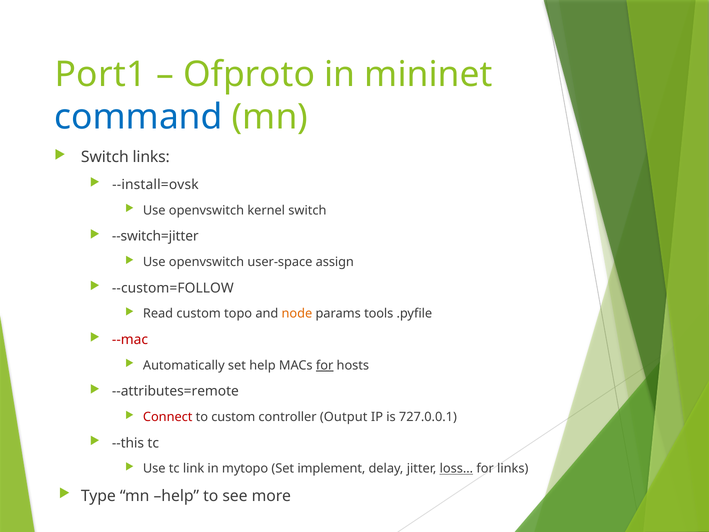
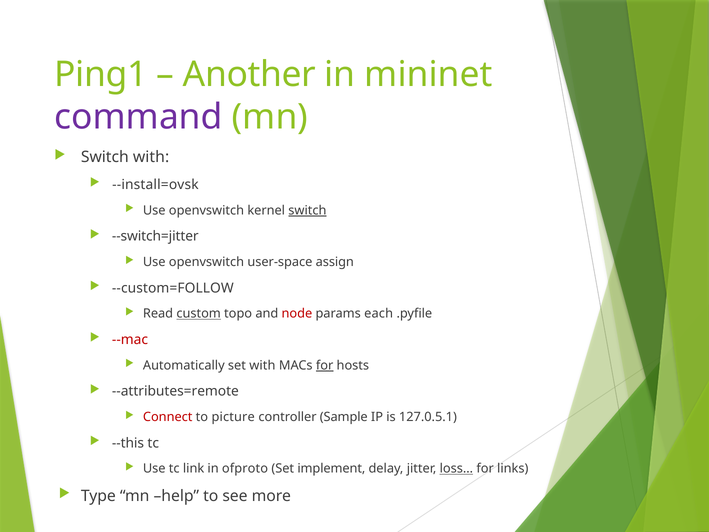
Port1: Port1 -> Ping1
Ofproto: Ofproto -> Another
command colour: blue -> purple
Switch links: links -> with
switch at (307, 210) underline: none -> present
custom at (199, 314) underline: none -> present
node colour: orange -> red
tools: tools -> each
set help: help -> with
to custom: custom -> picture
Output: Output -> Sample
727.0.0.1: 727.0.0.1 -> 127.0.5.1
mytopo: mytopo -> ofproto
